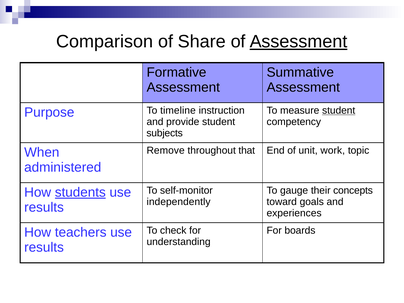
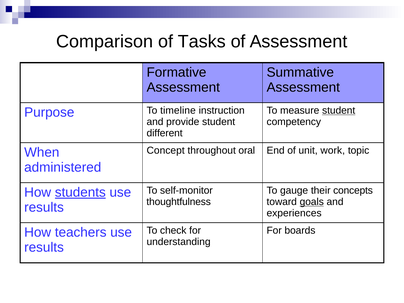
Share: Share -> Tasks
Assessment at (299, 42) underline: present -> none
subjects: subjects -> different
Remove: Remove -> Concept
that: that -> oral
independently: independently -> thoughtfulness
goals underline: none -> present
